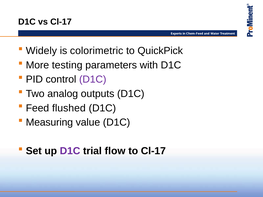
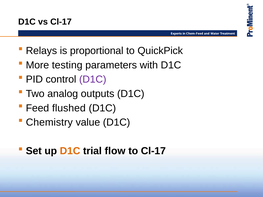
Widely: Widely -> Relays
colorimetric: colorimetric -> proportional
Measuring: Measuring -> Chemistry
D1C at (70, 151) colour: purple -> orange
